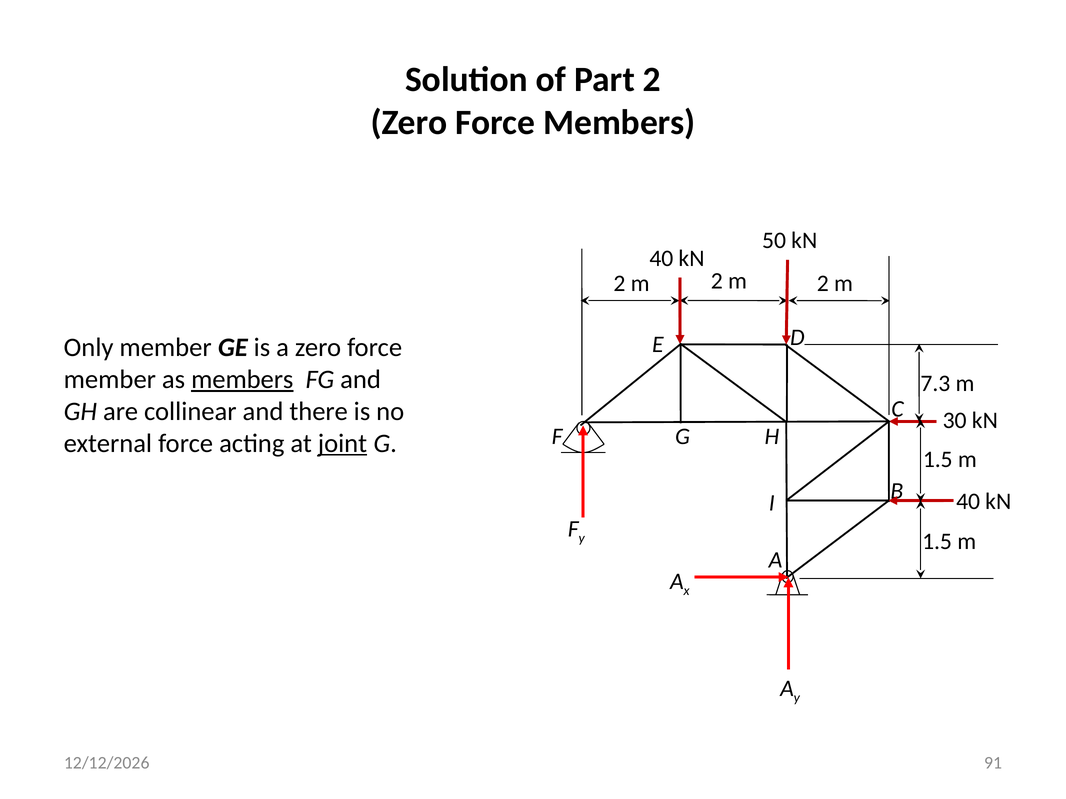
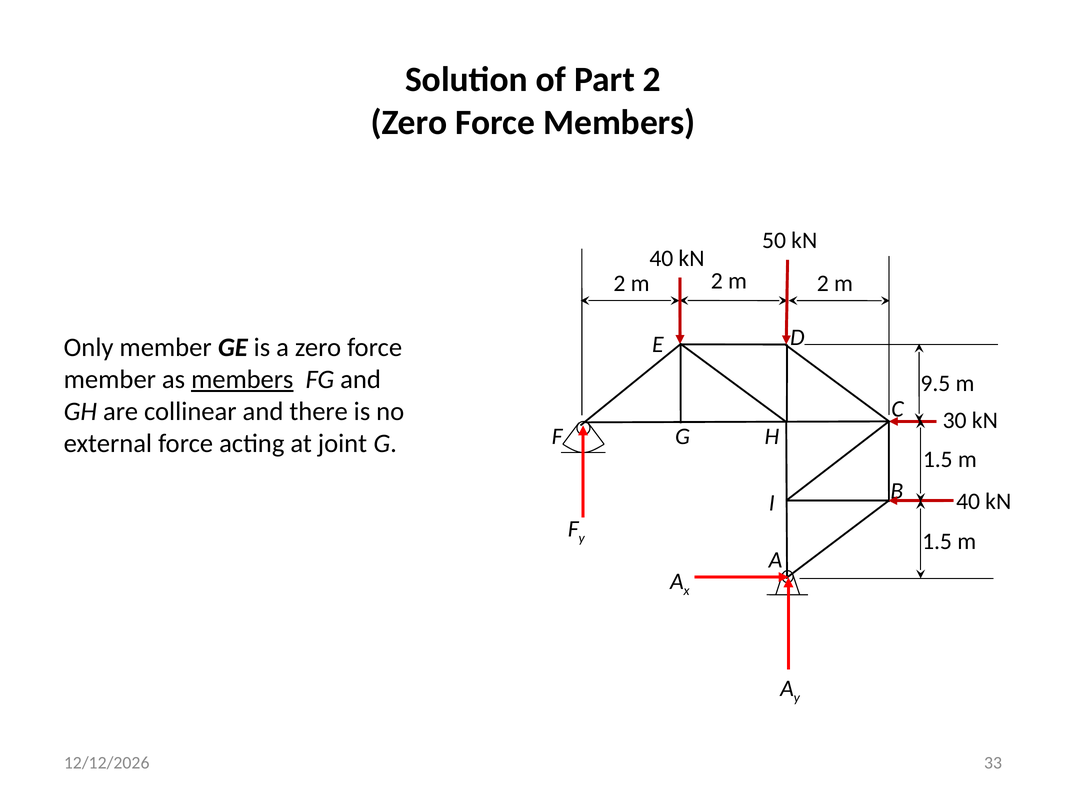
7.3: 7.3 -> 9.5
joint underline: present -> none
91: 91 -> 33
